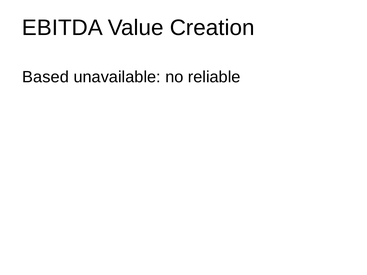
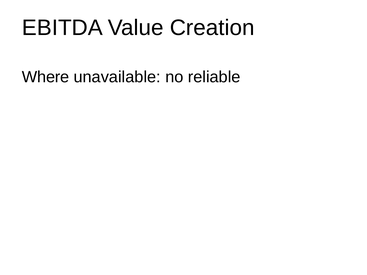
Based: Based -> Where
